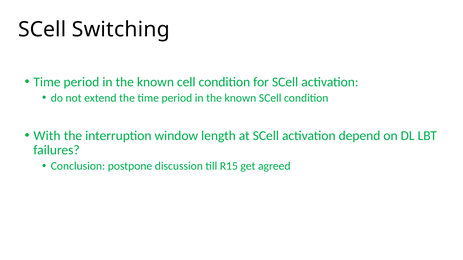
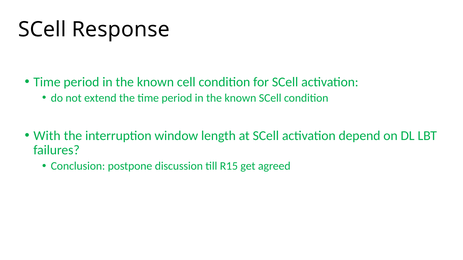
Switching: Switching -> Response
